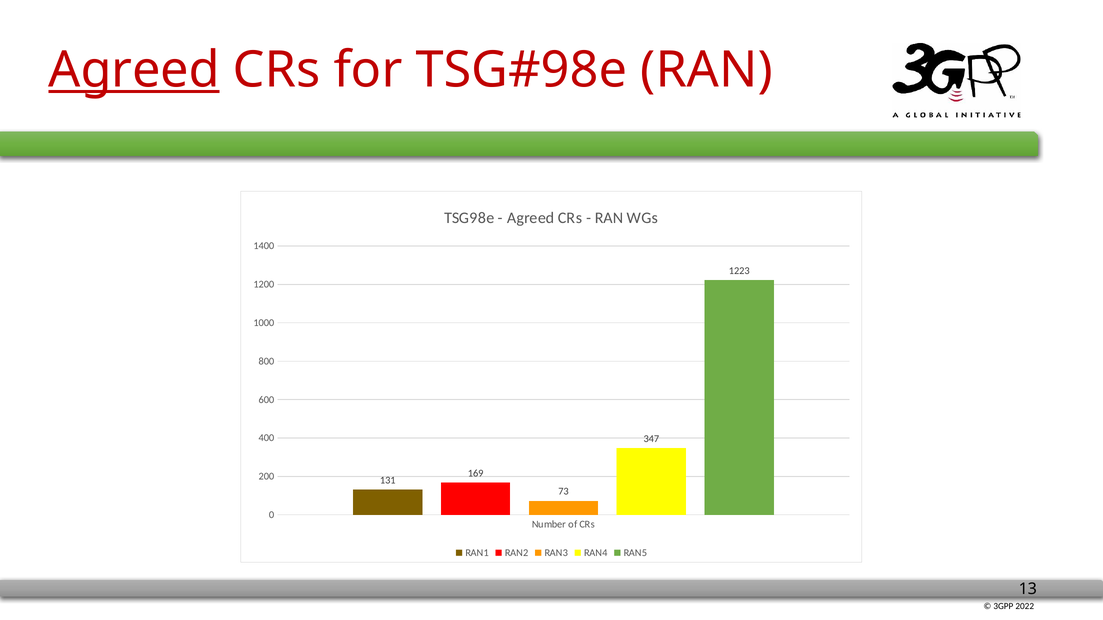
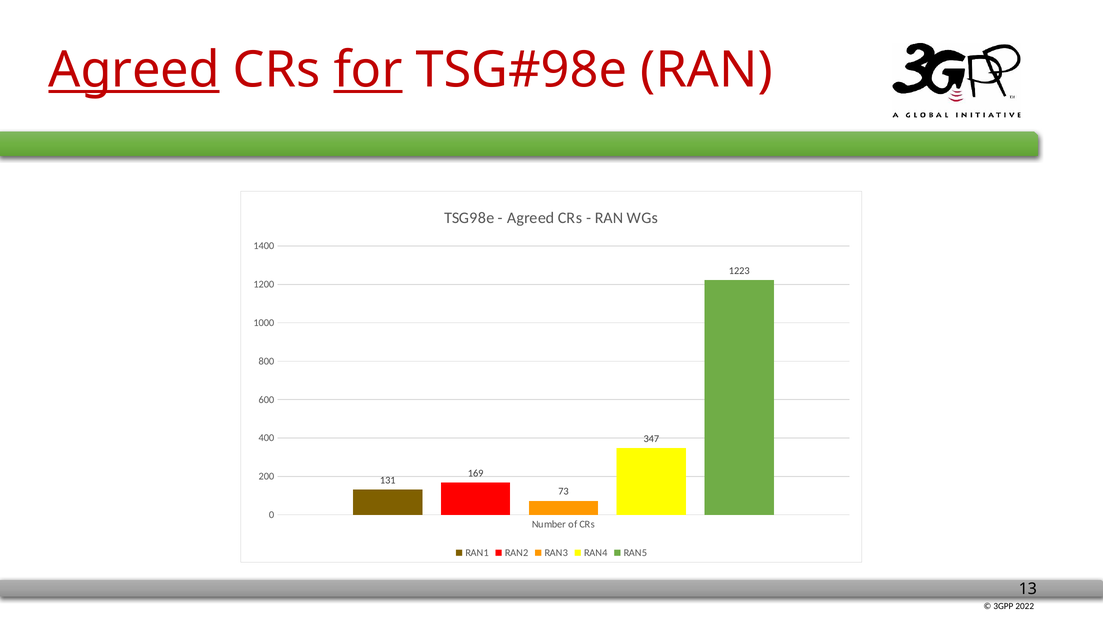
for underline: none -> present
